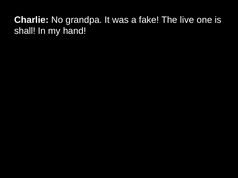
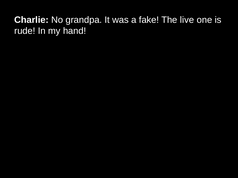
shall: shall -> rude
